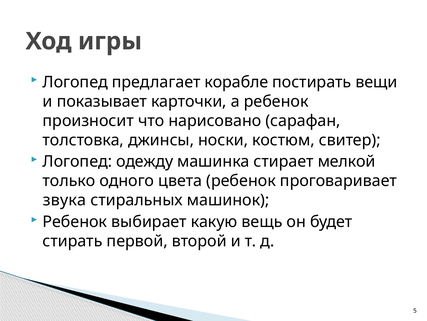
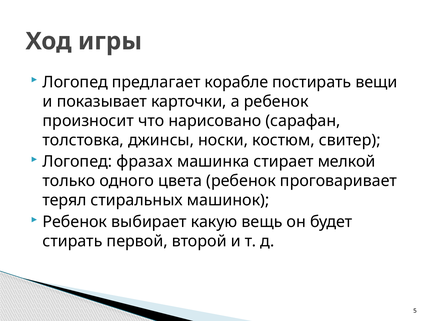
одежду: одежду -> фразах
звука: звука -> терял
